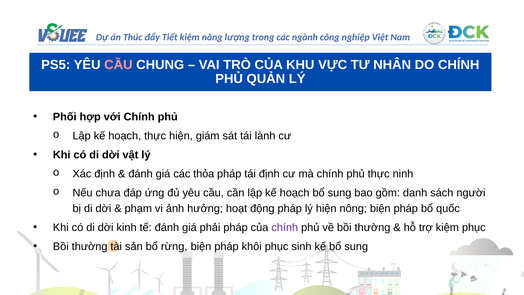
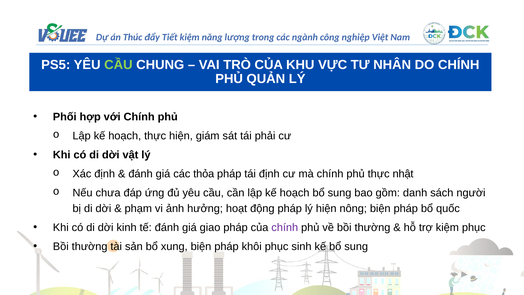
CẦU at (118, 65) colour: pink -> light green
lành: lành -> phải
ninh: ninh -> nhật
phải: phải -> giao
rừng: rừng -> xung
